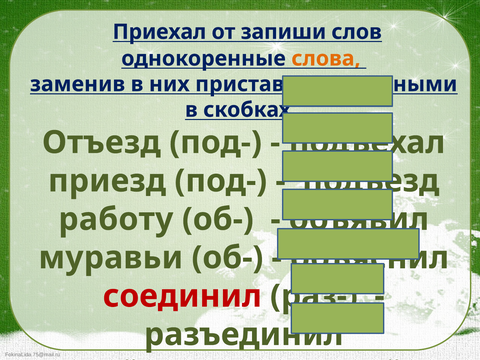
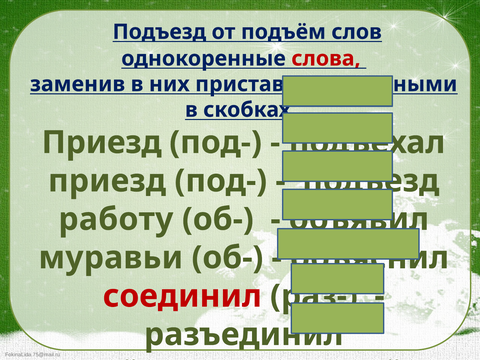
Приехал at (159, 32): Приехал -> Подъезд
от запиши: запиши -> подъём
слова colour: orange -> red
Отъезд at (101, 142): Отъезд -> Приезд
